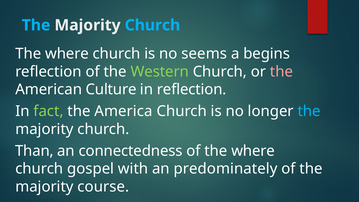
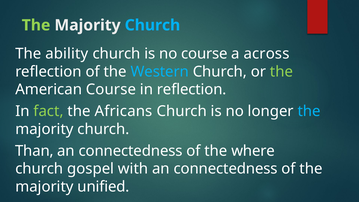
The at (36, 25) colour: light blue -> light green
where at (67, 54): where -> ability
no seems: seems -> course
begins: begins -> across
Western colour: light green -> light blue
the at (281, 72) colour: pink -> light green
American Culture: Culture -> Course
America: America -> Africans
with an predominately: predominately -> connectedness
course: course -> unified
